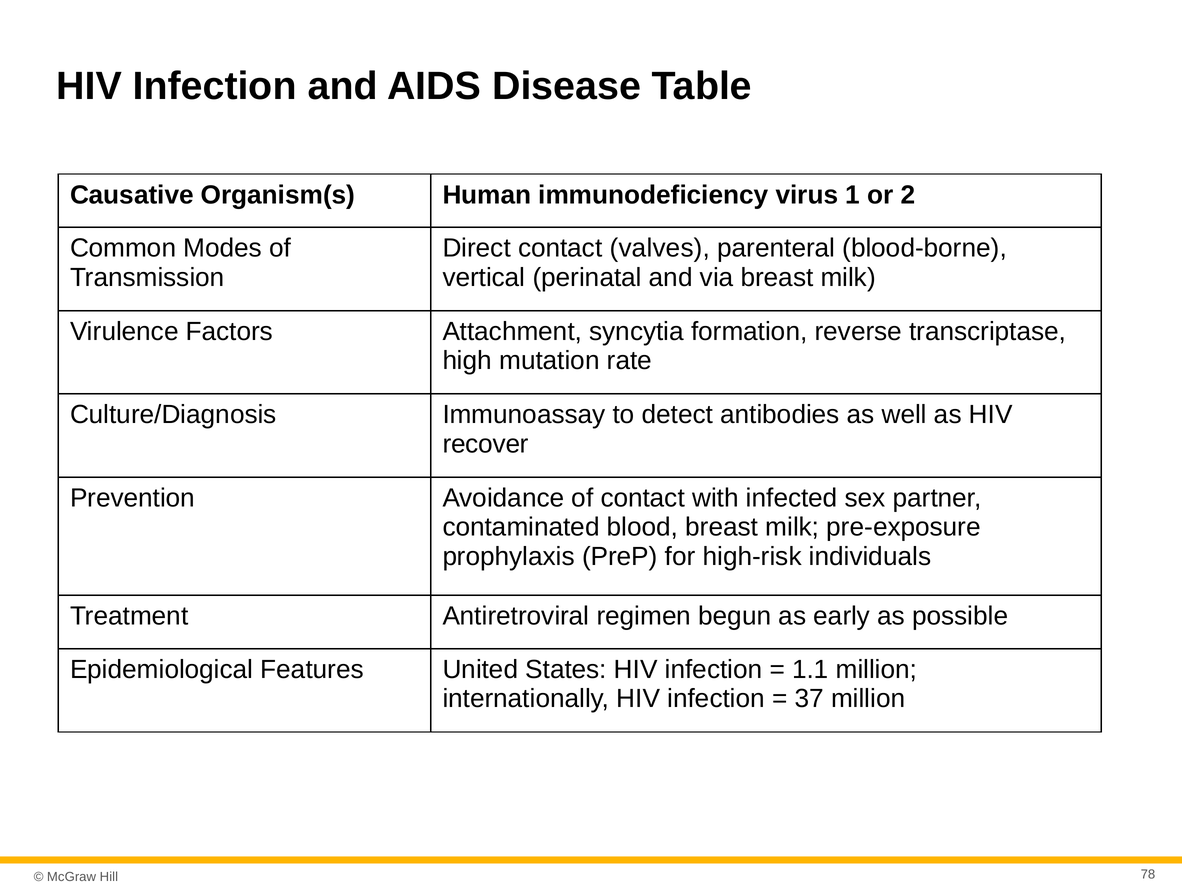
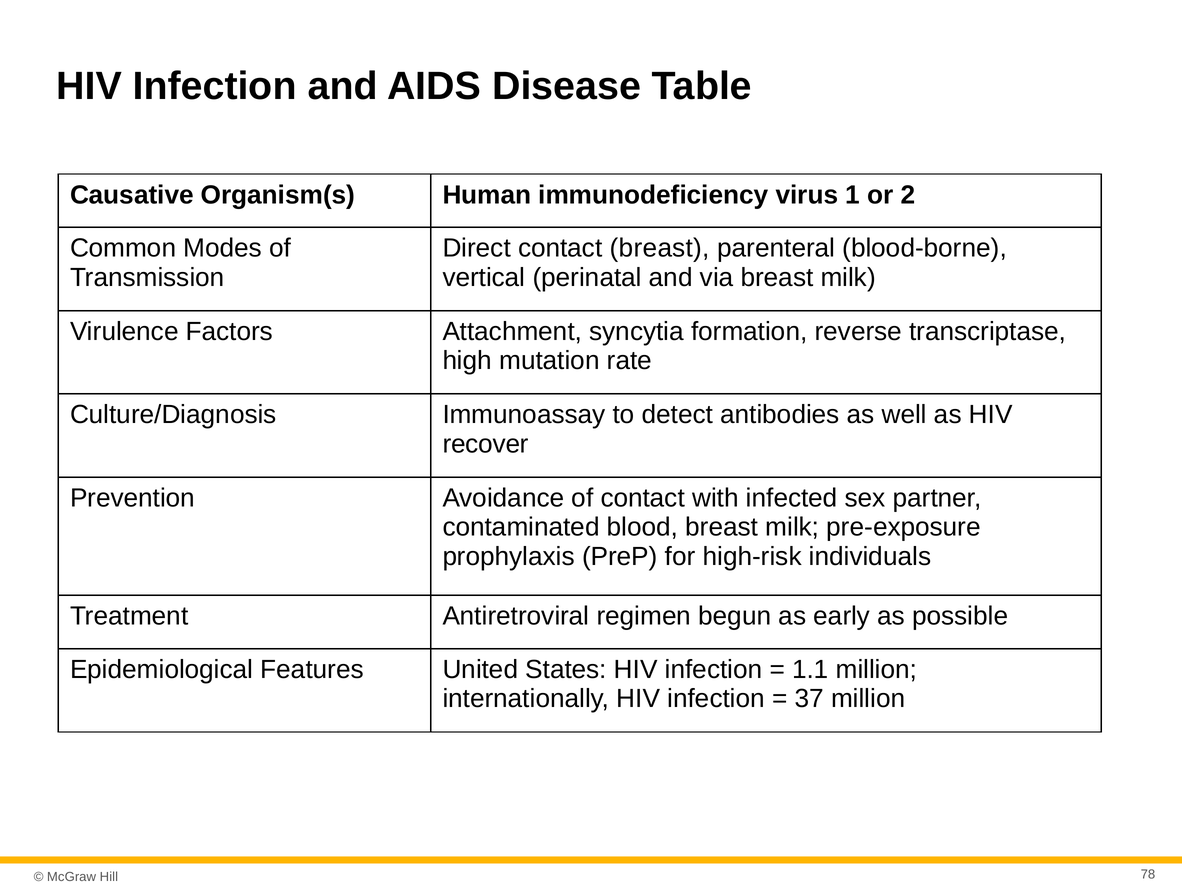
contact valves: valves -> breast
